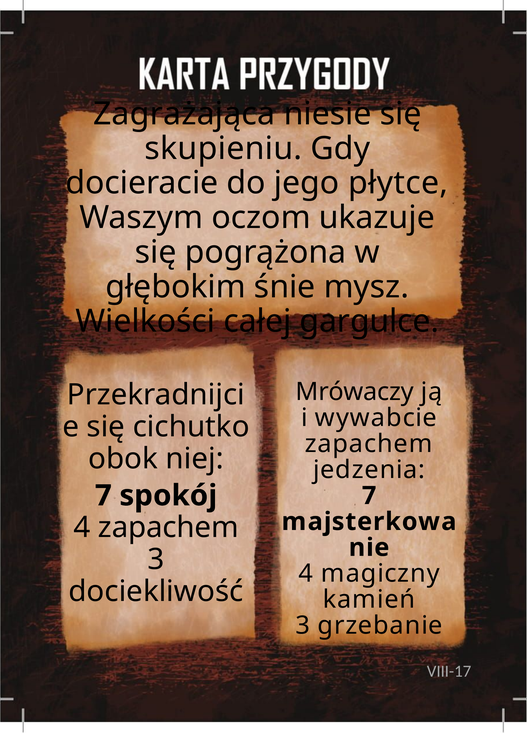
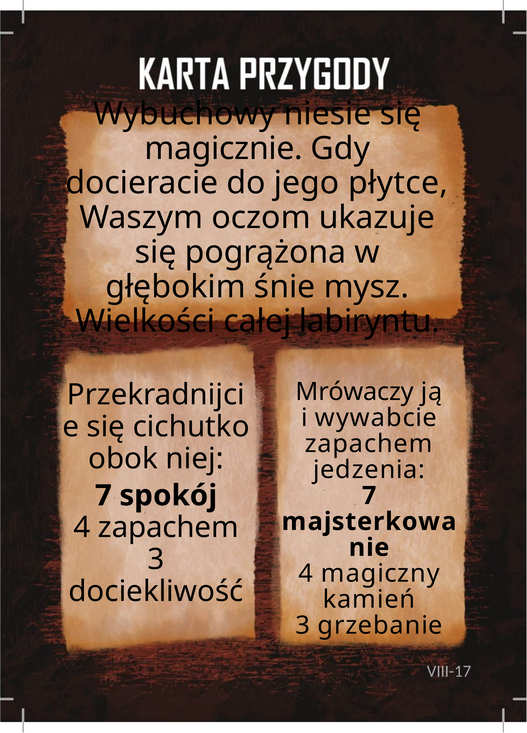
Zagrażająca: Zagrażająca -> Wybuchowy
skupieniu: skupieniu -> magicznie
gargulce: gargulce -> labiryntu
